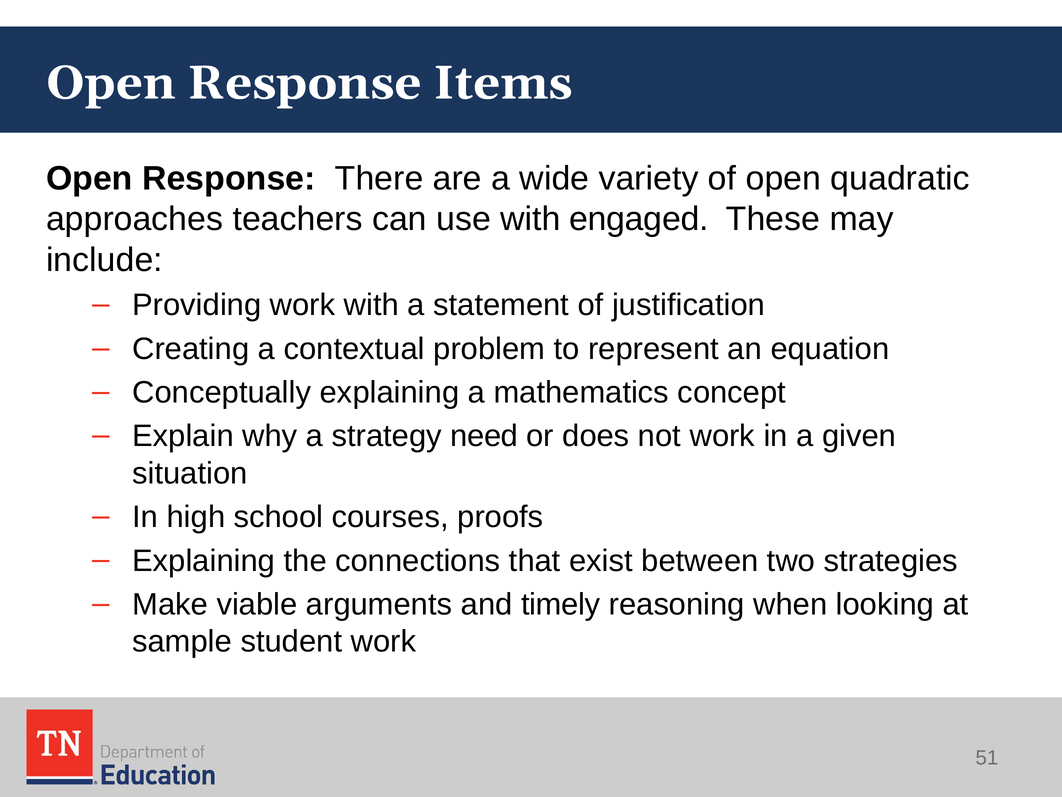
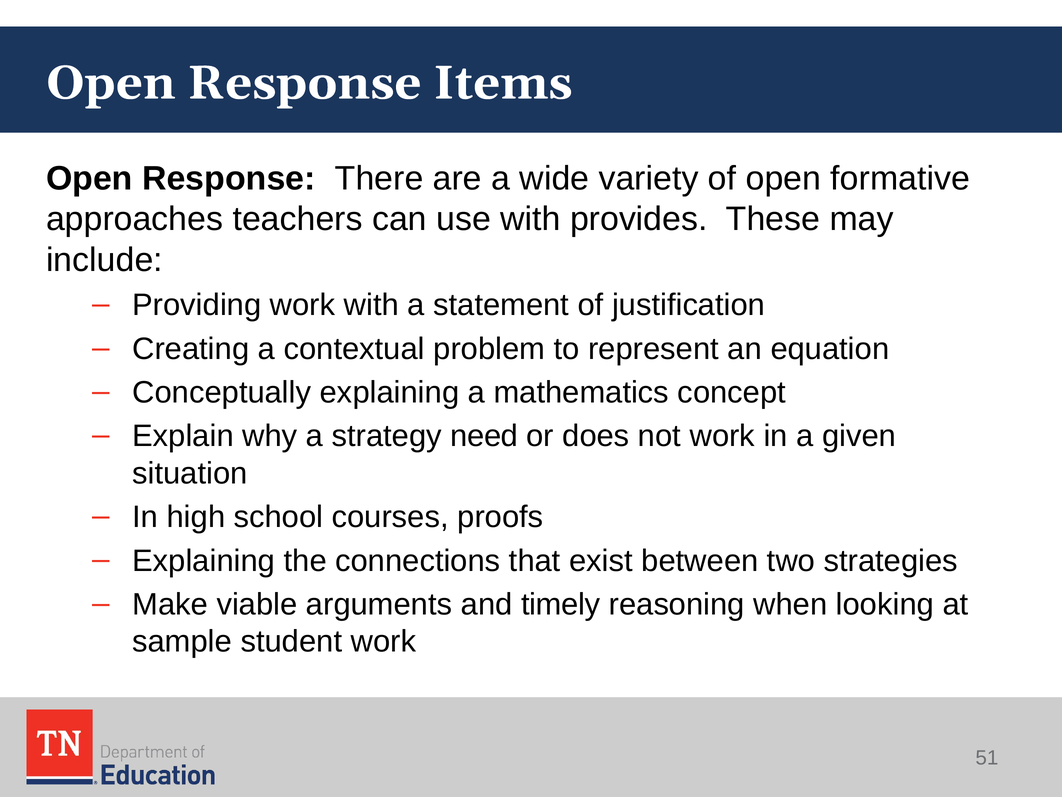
quadratic: quadratic -> formative
engaged: engaged -> provides
